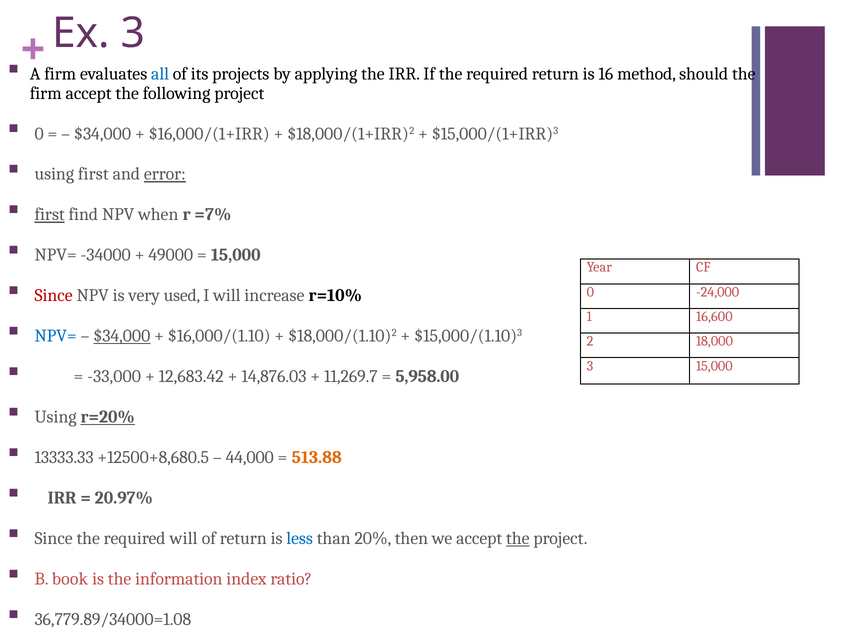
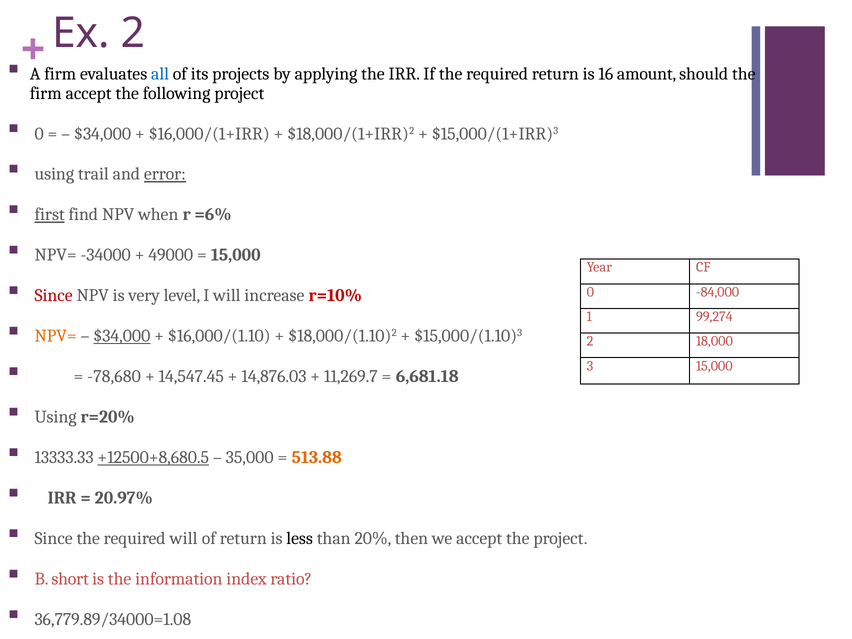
Ex 3: 3 -> 2
method: method -> amount
using first: first -> trail
=7%: =7% -> =6%
-24,000: -24,000 -> -84,000
used: used -> level
r=10% colour: black -> red
16,600: 16,600 -> 99,274
NPV= at (56, 336) colour: blue -> orange
-33,000: -33,000 -> -78,680
12,683.42: 12,683.42 -> 14,547.45
5,958.00: 5,958.00 -> 6,681.18
r=20% underline: present -> none
+12500+8,680.5 underline: none -> present
44,000: 44,000 -> 35,000
less colour: blue -> black
the at (518, 539) underline: present -> none
book: book -> short
